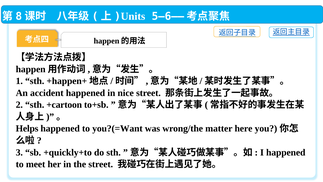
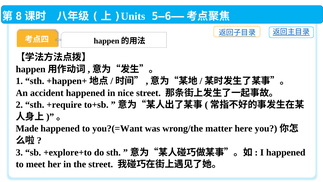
+cartoon: +cartoon -> +require
Helps: Helps -> Made
+quickly+to: +quickly+to -> +explore+to
